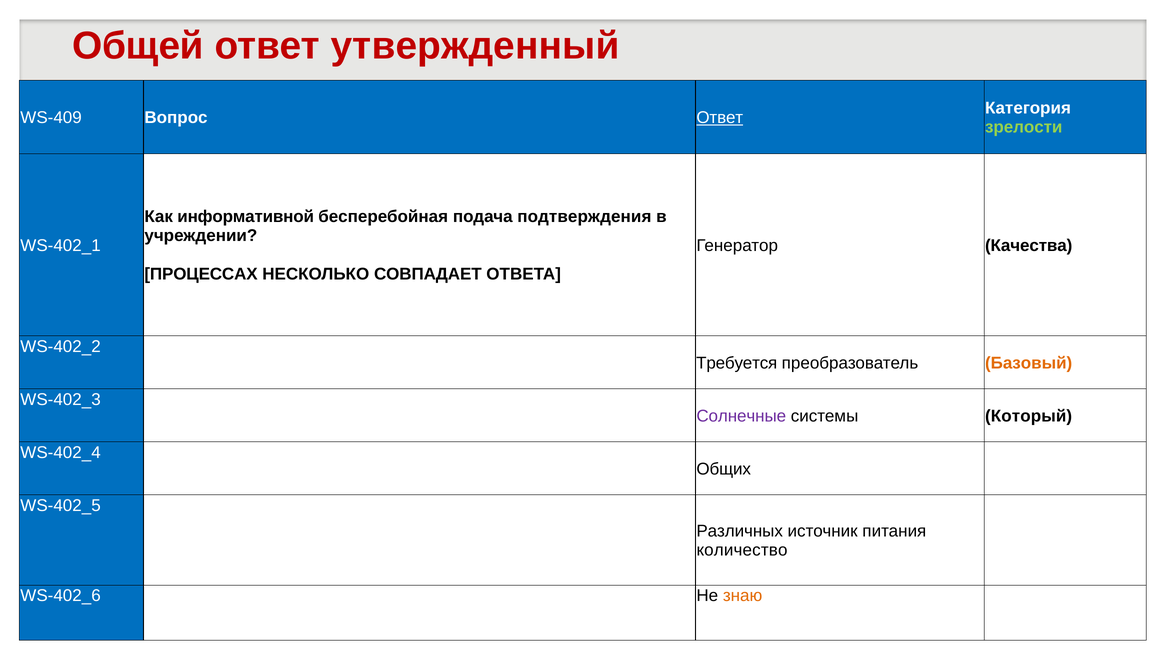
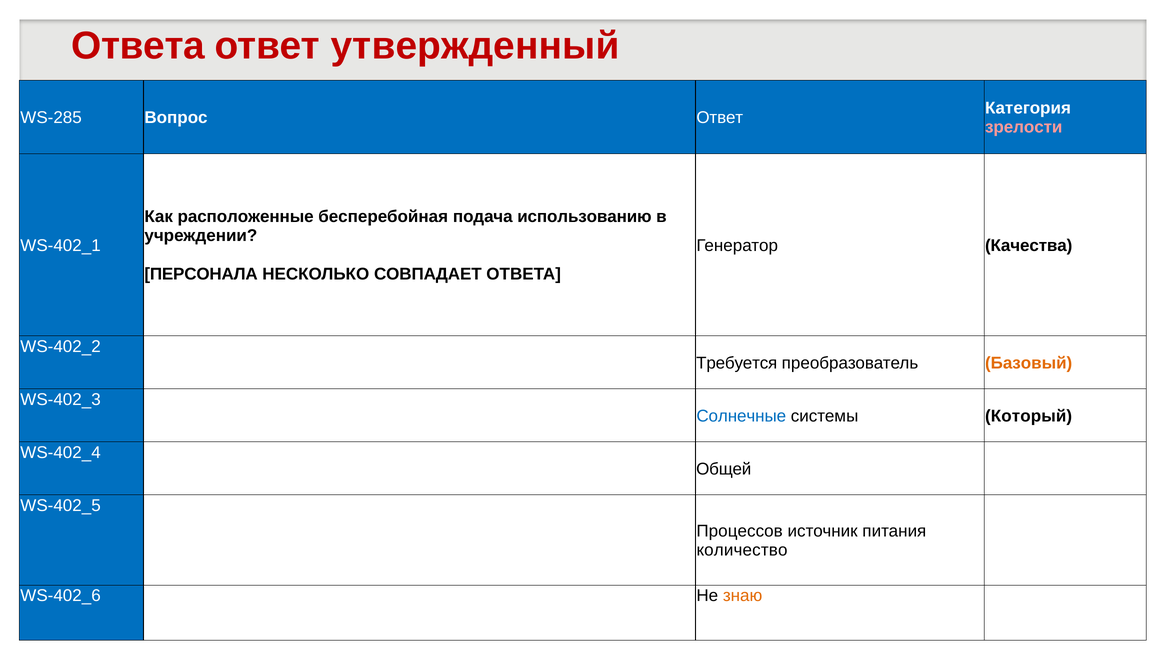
Общей at (138, 46): Общей -> Ответа
WS-409: WS-409 -> WS-285
Ответ at (720, 118) underline: present -> none
зрелости colour: light green -> pink
информативной: информативной -> расположенные
подтверждения: подтверждения -> использованию
ПРОЦЕССАХ: ПРОЦЕССАХ -> ПЕРСОНАЛА
Солнечные colour: purple -> blue
Общих: Общих -> Общей
Различных: Различных -> Процессов
